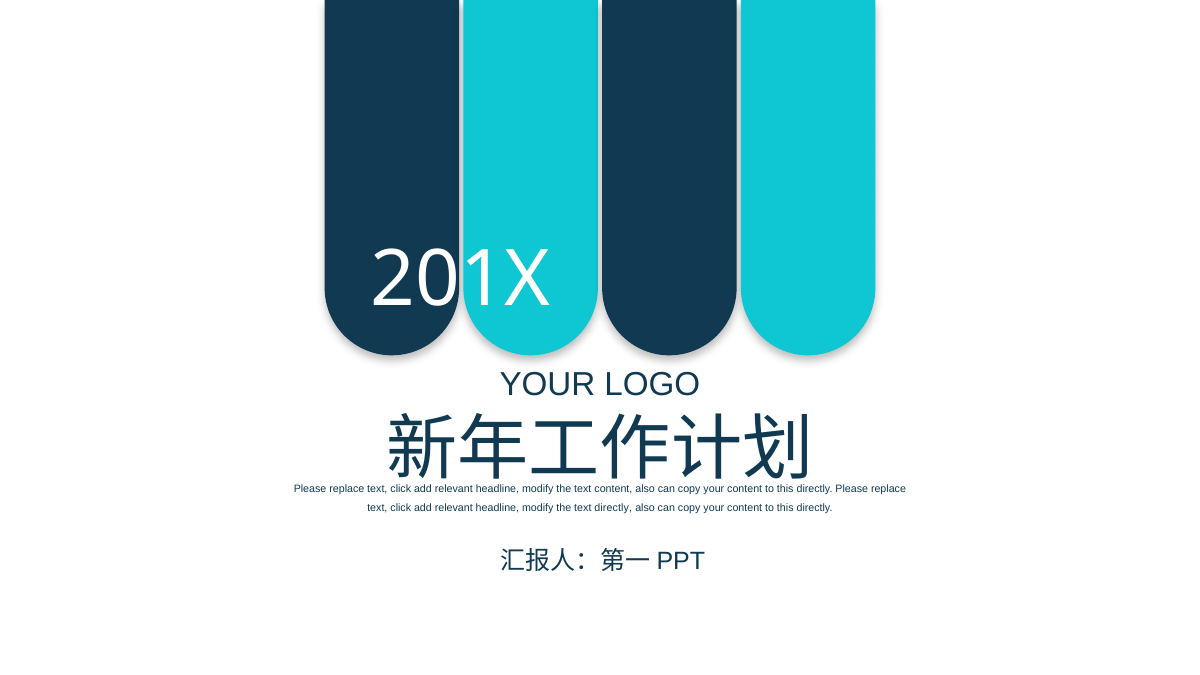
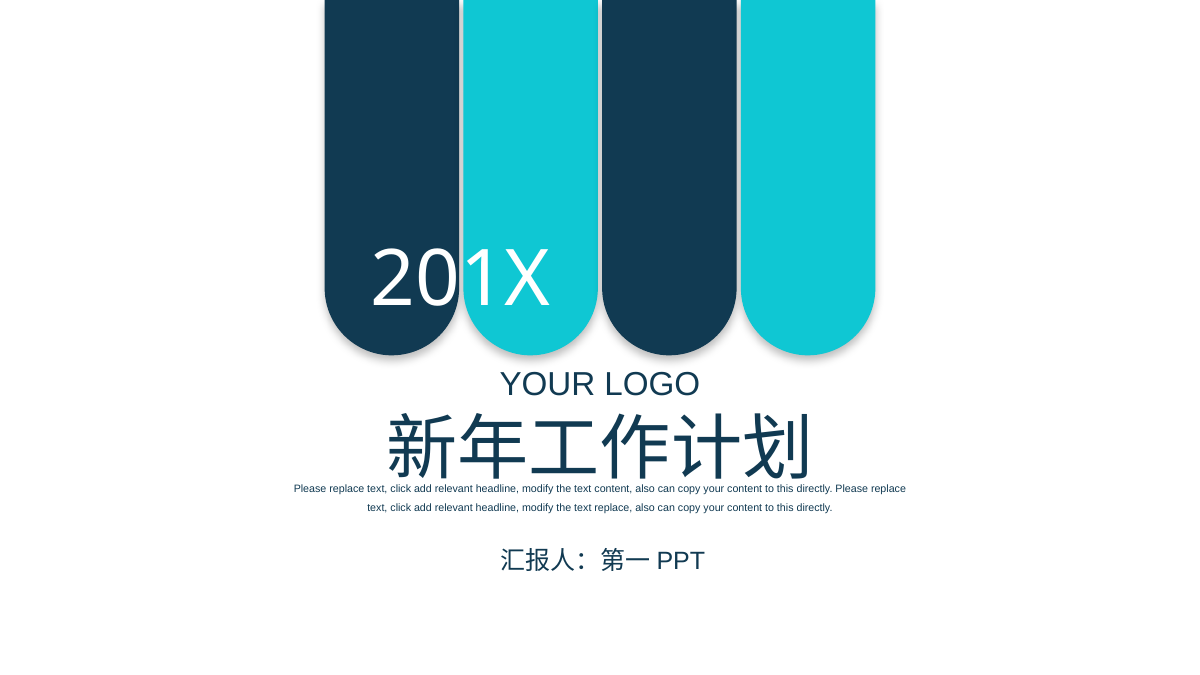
text directly: directly -> replace
